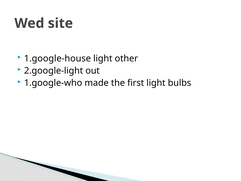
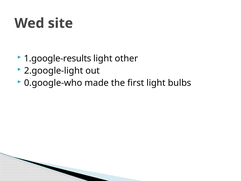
1.google-house: 1.google-house -> 1.google-results
1.google-who: 1.google-who -> 0.google-who
